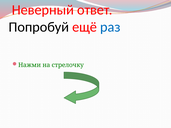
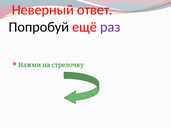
раз colour: blue -> purple
